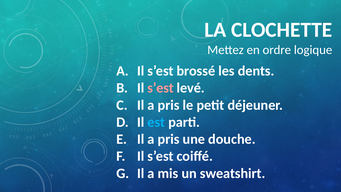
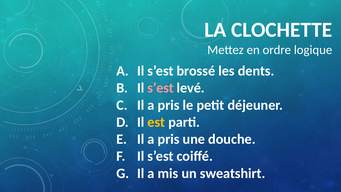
est colour: light blue -> yellow
